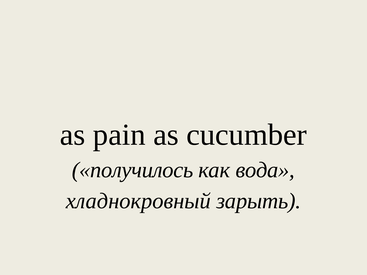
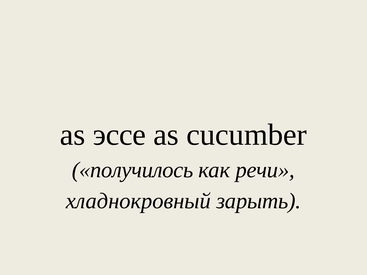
pain: pain -> эссе
вода: вода -> речи
